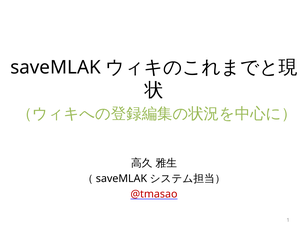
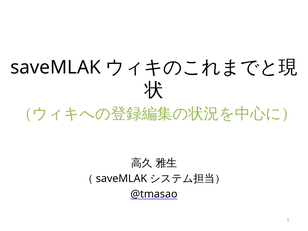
@tmasao colour: red -> black
